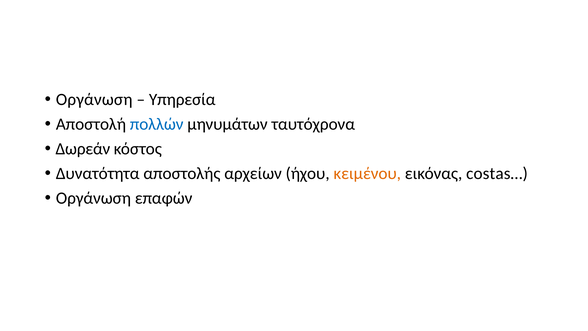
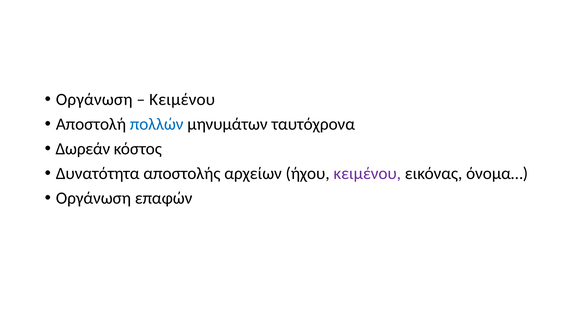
Υπηρεσία at (182, 99): Υπηρεσία -> Κειμένου
κειμένου at (367, 173) colour: orange -> purple
costas…: costas… -> όνομα…
